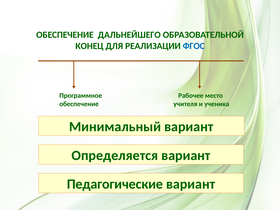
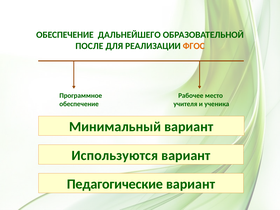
КОНЕЦ: КОНЕЦ -> ПОСЛЕ
ФГОС colour: blue -> orange
Определяется: Определяется -> Используются
